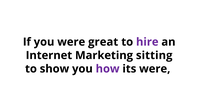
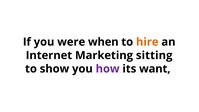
great: great -> when
hire colour: purple -> orange
its were: were -> want
